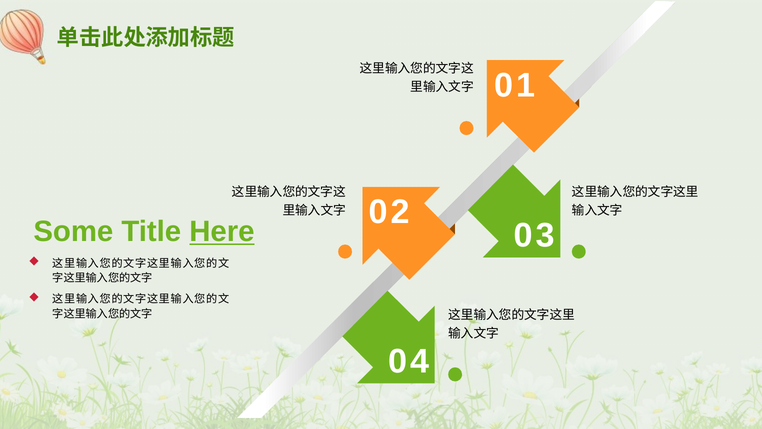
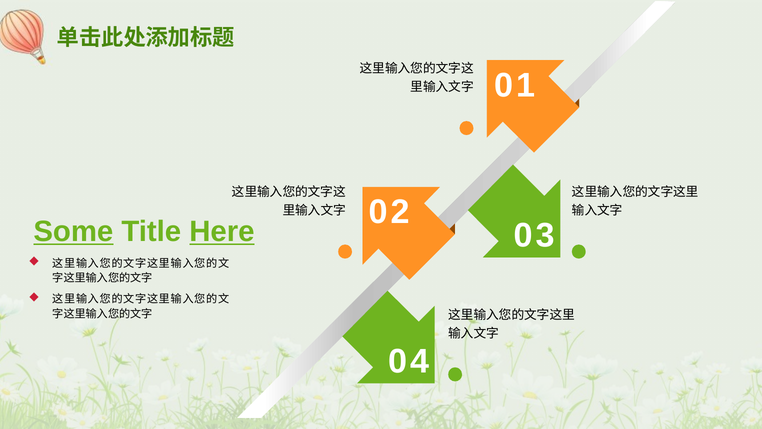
Some underline: none -> present
